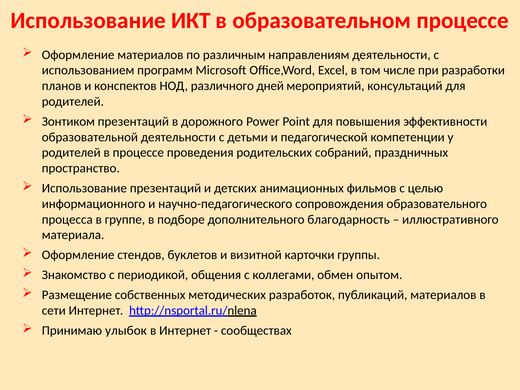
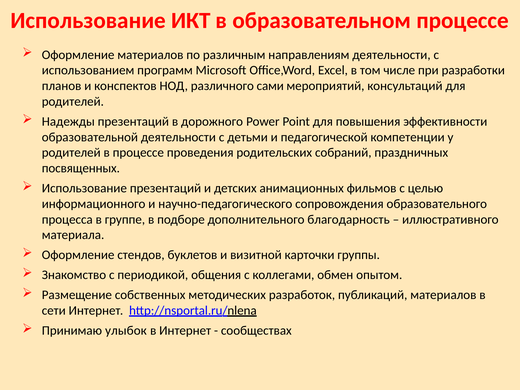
дней: дней -> сами
Зонтиком: Зонтиком -> Надежды
пространство: пространство -> посвященных
